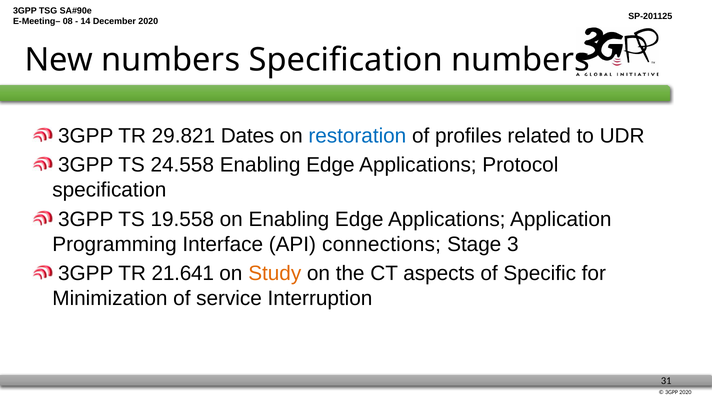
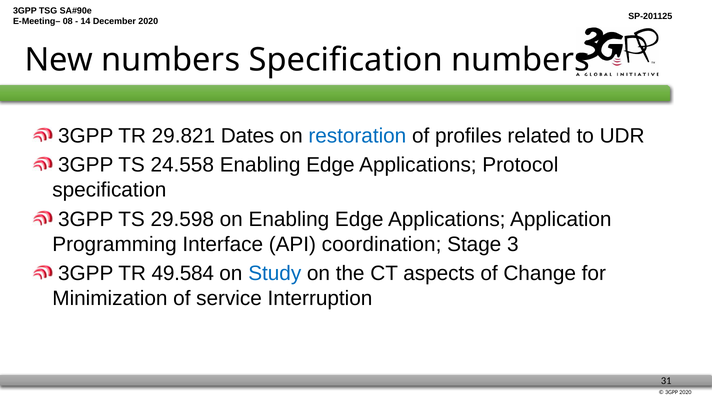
19.558: 19.558 -> 29.598
connections: connections -> coordination
21.641: 21.641 -> 49.584
Study colour: orange -> blue
Specific: Specific -> Change
